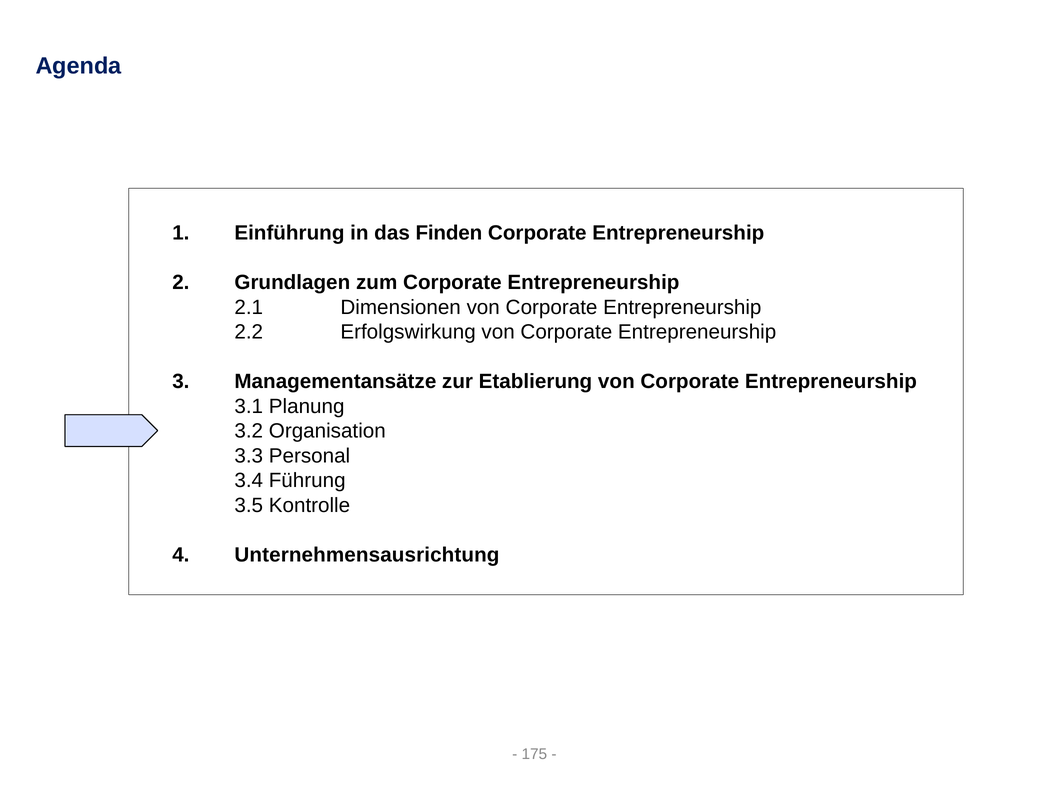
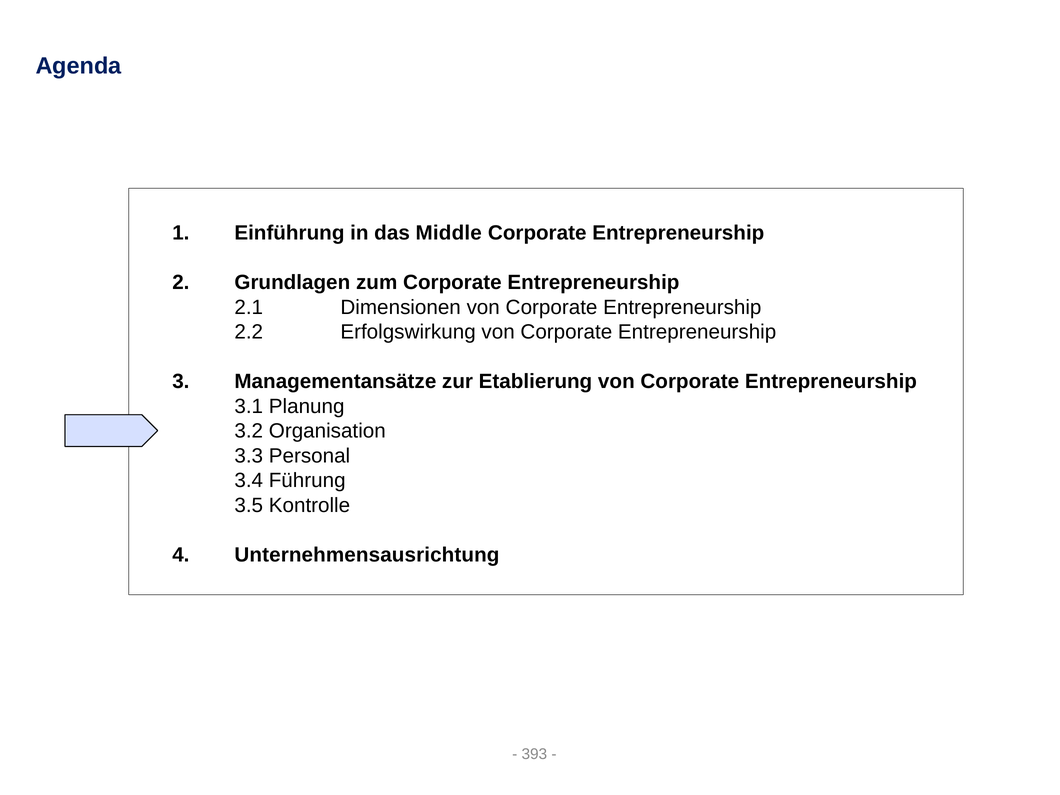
Finden: Finden -> Middle
175: 175 -> 393
